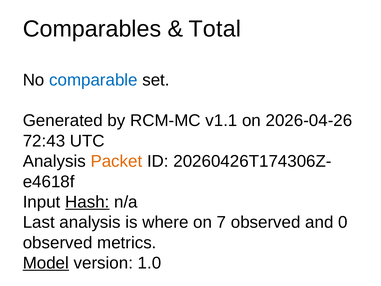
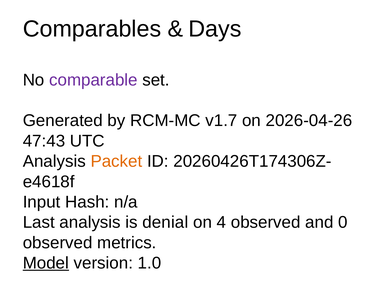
Total: Total -> Days
comparable colour: blue -> purple
v1.1: v1.1 -> v1.7
72:43: 72:43 -> 47:43
Hash underline: present -> none
where: where -> denial
7: 7 -> 4
